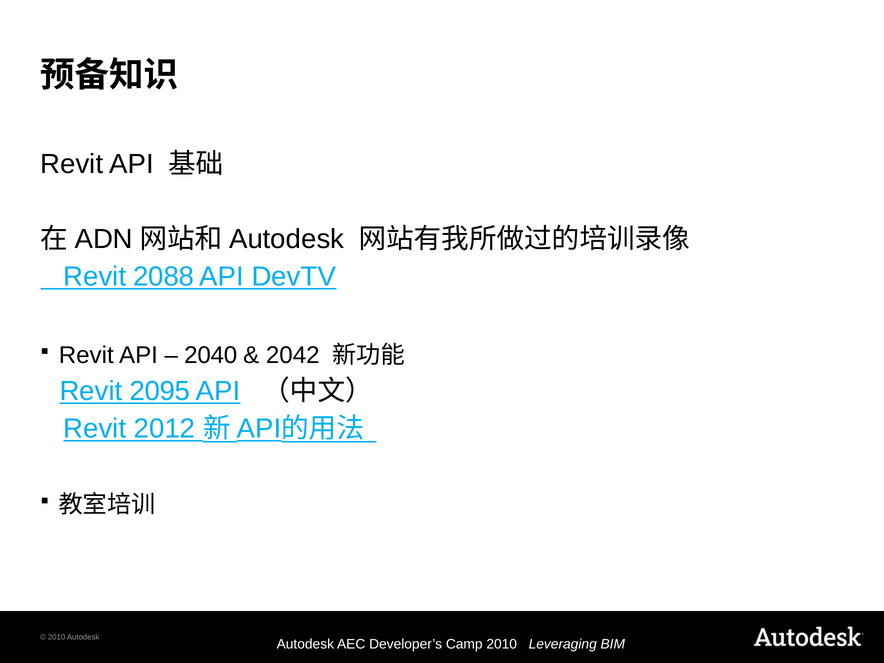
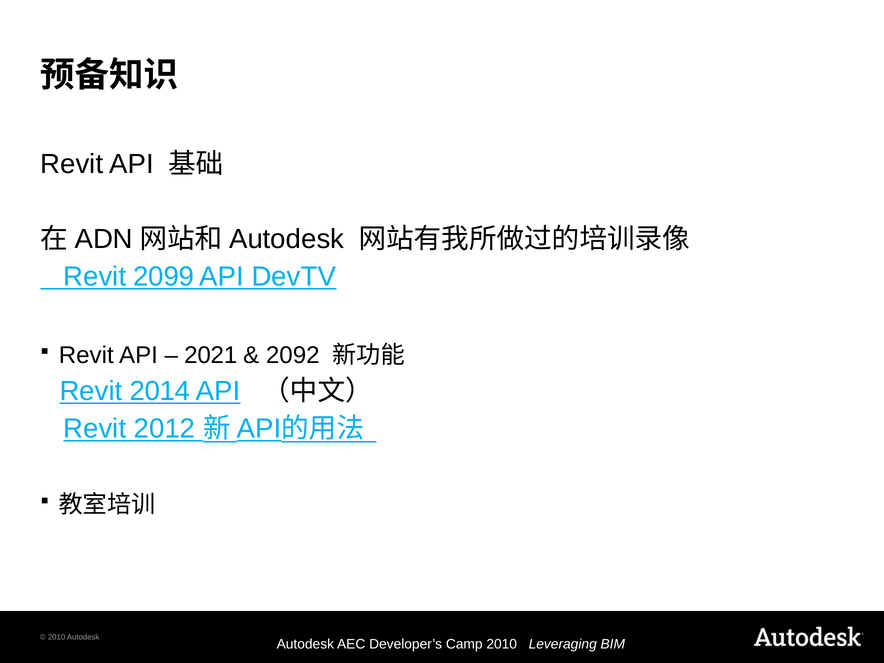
2088: 2088 -> 2099
2040: 2040 -> 2021
2042: 2042 -> 2092
2095: 2095 -> 2014
